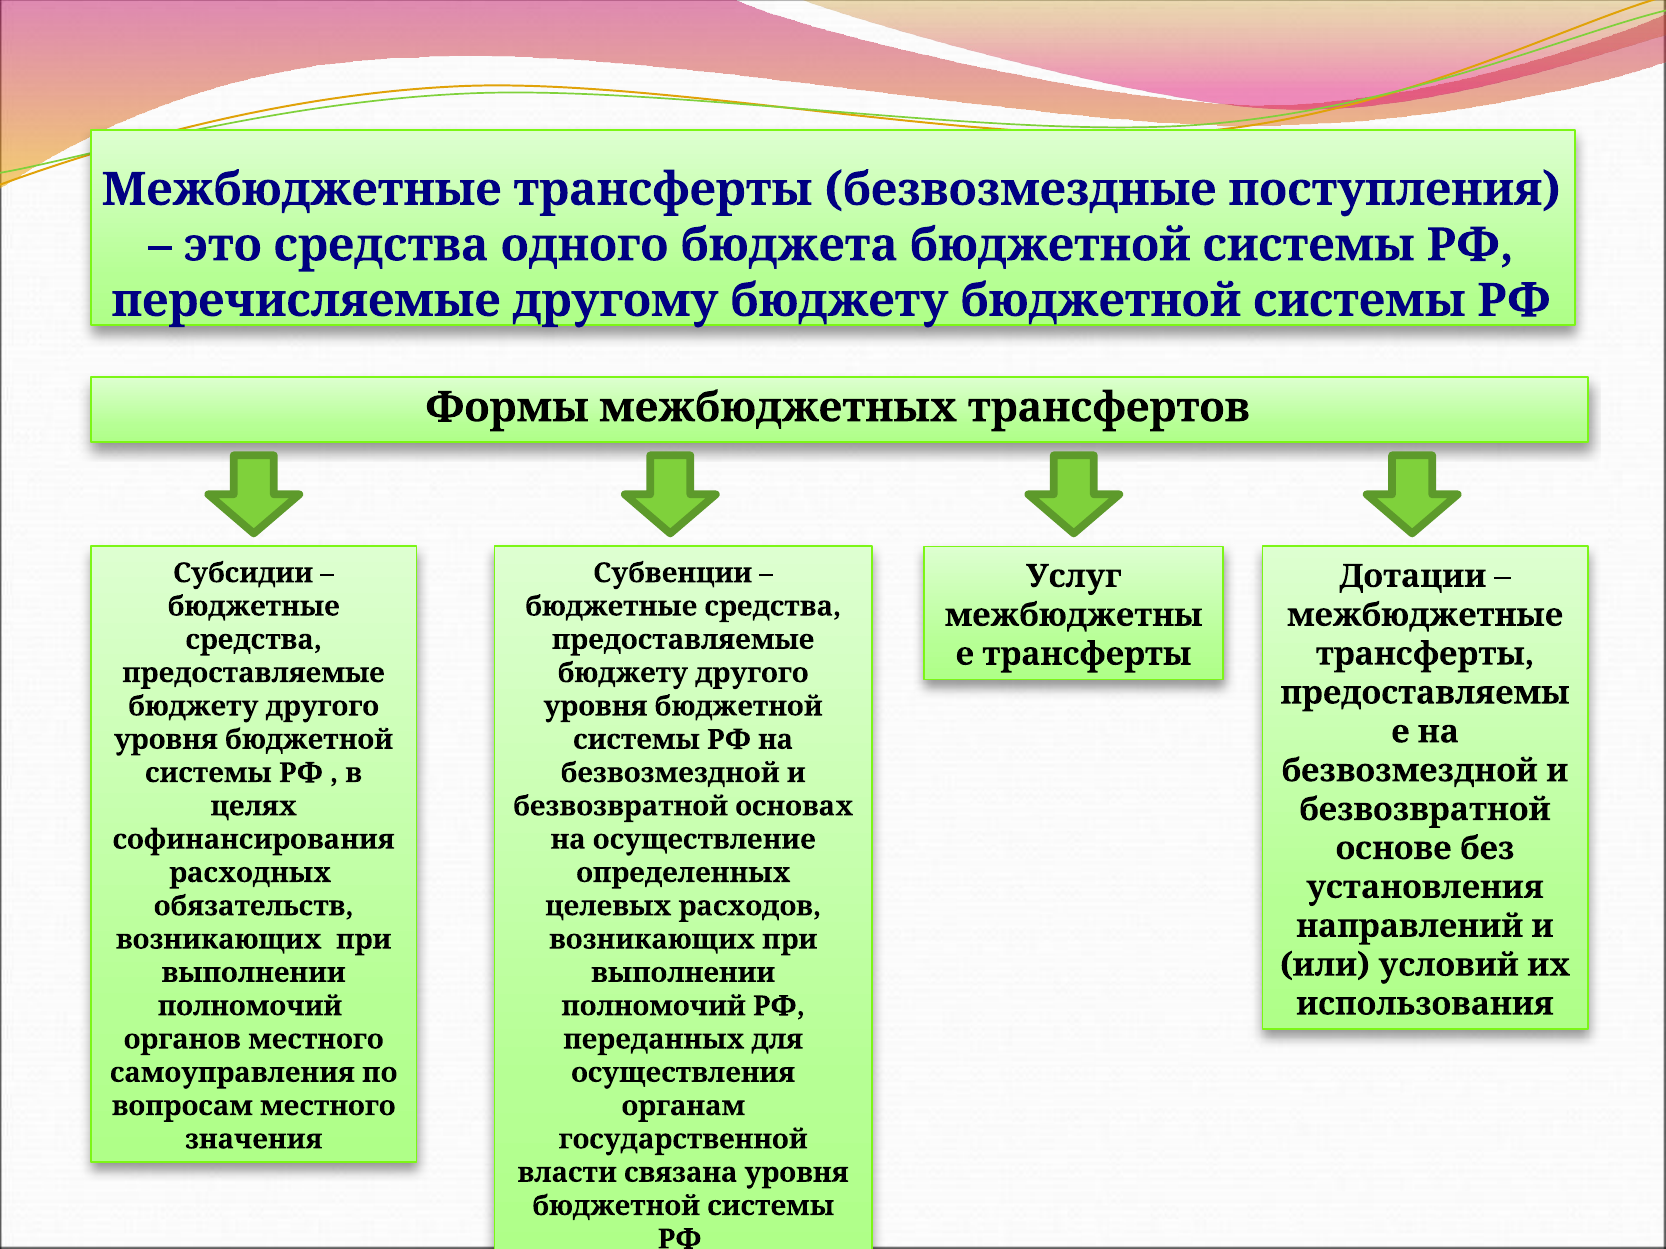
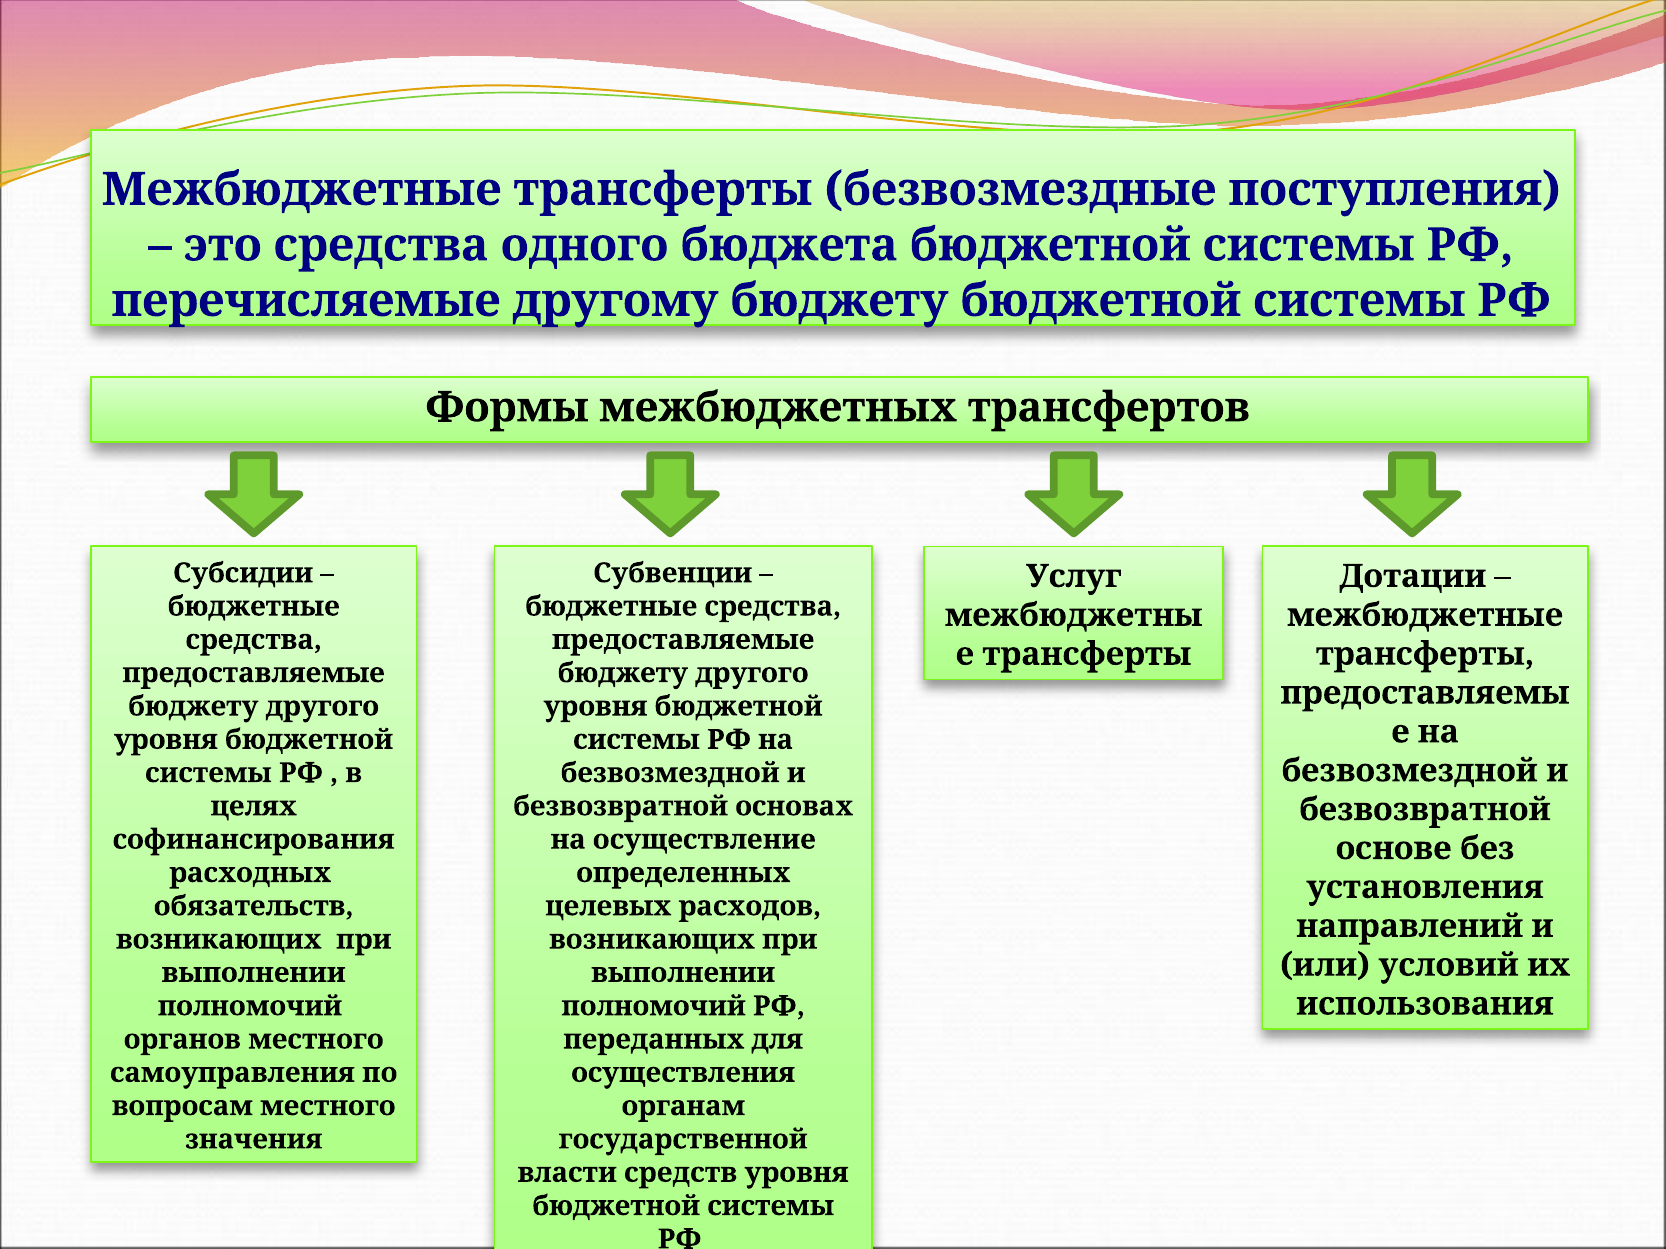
связана: связана -> средств
